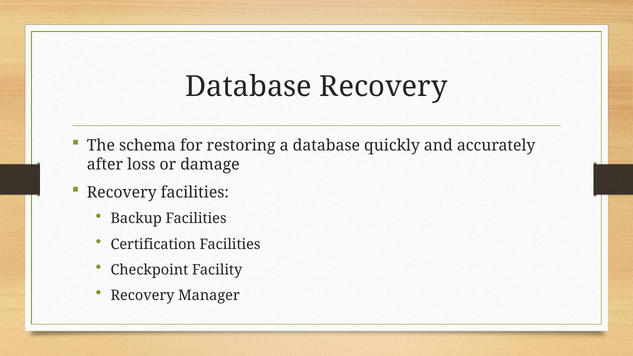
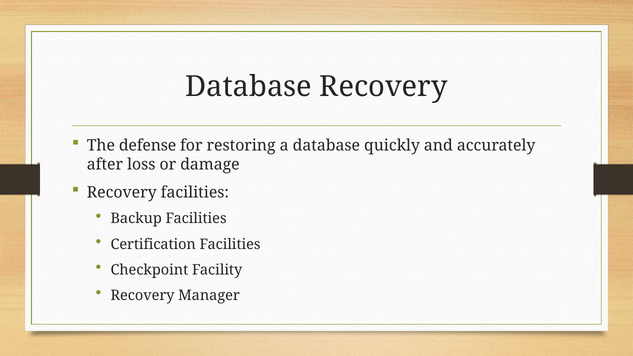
schema: schema -> defense
